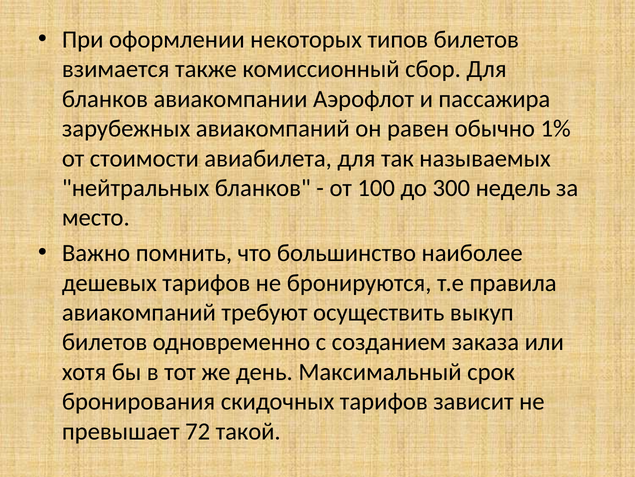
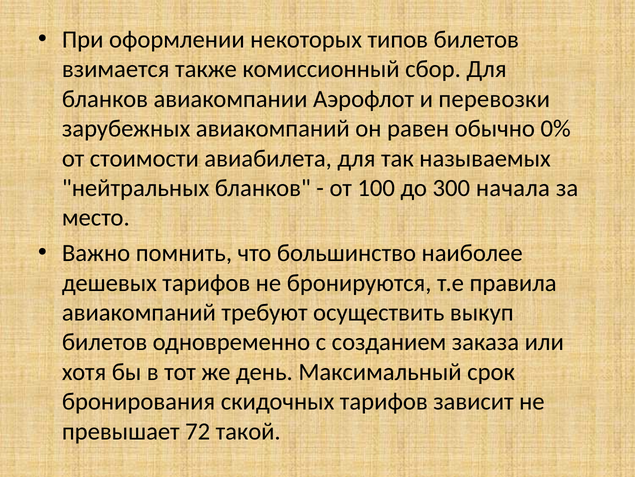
пассажира: пассажира -> перевозки
1%: 1% -> 0%
недель: недель -> начала
